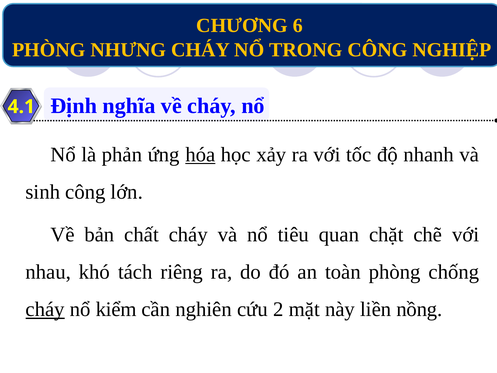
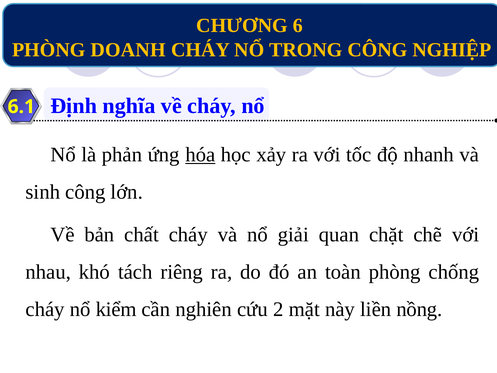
NHƯNG: NHƯNG -> DOANH
4.1: 4.1 -> 6.1
tiêu: tiêu -> giải
cháy at (45, 309) underline: present -> none
